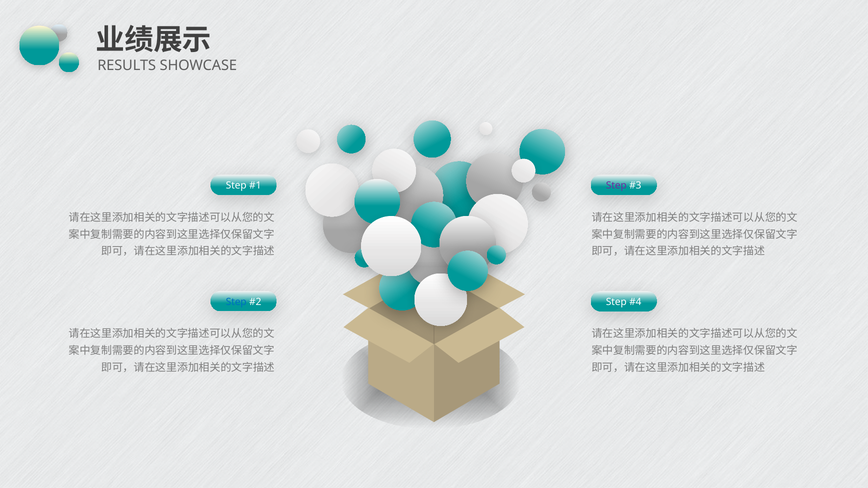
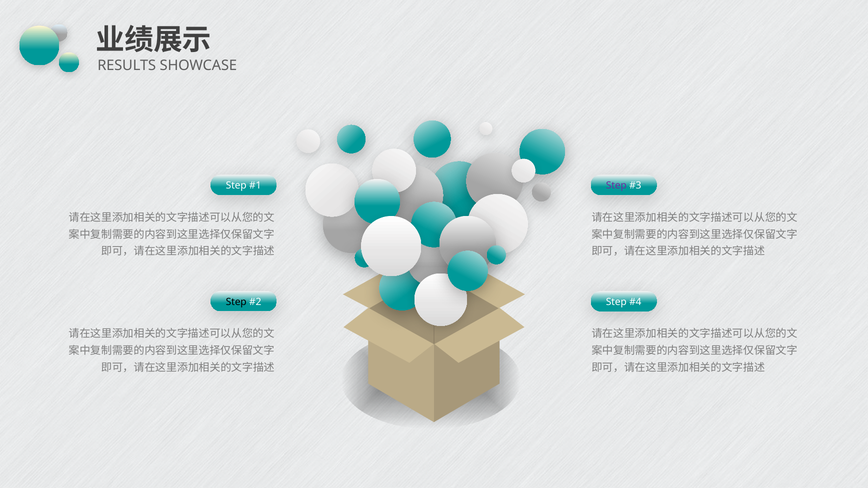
Step at (236, 302) colour: blue -> black
